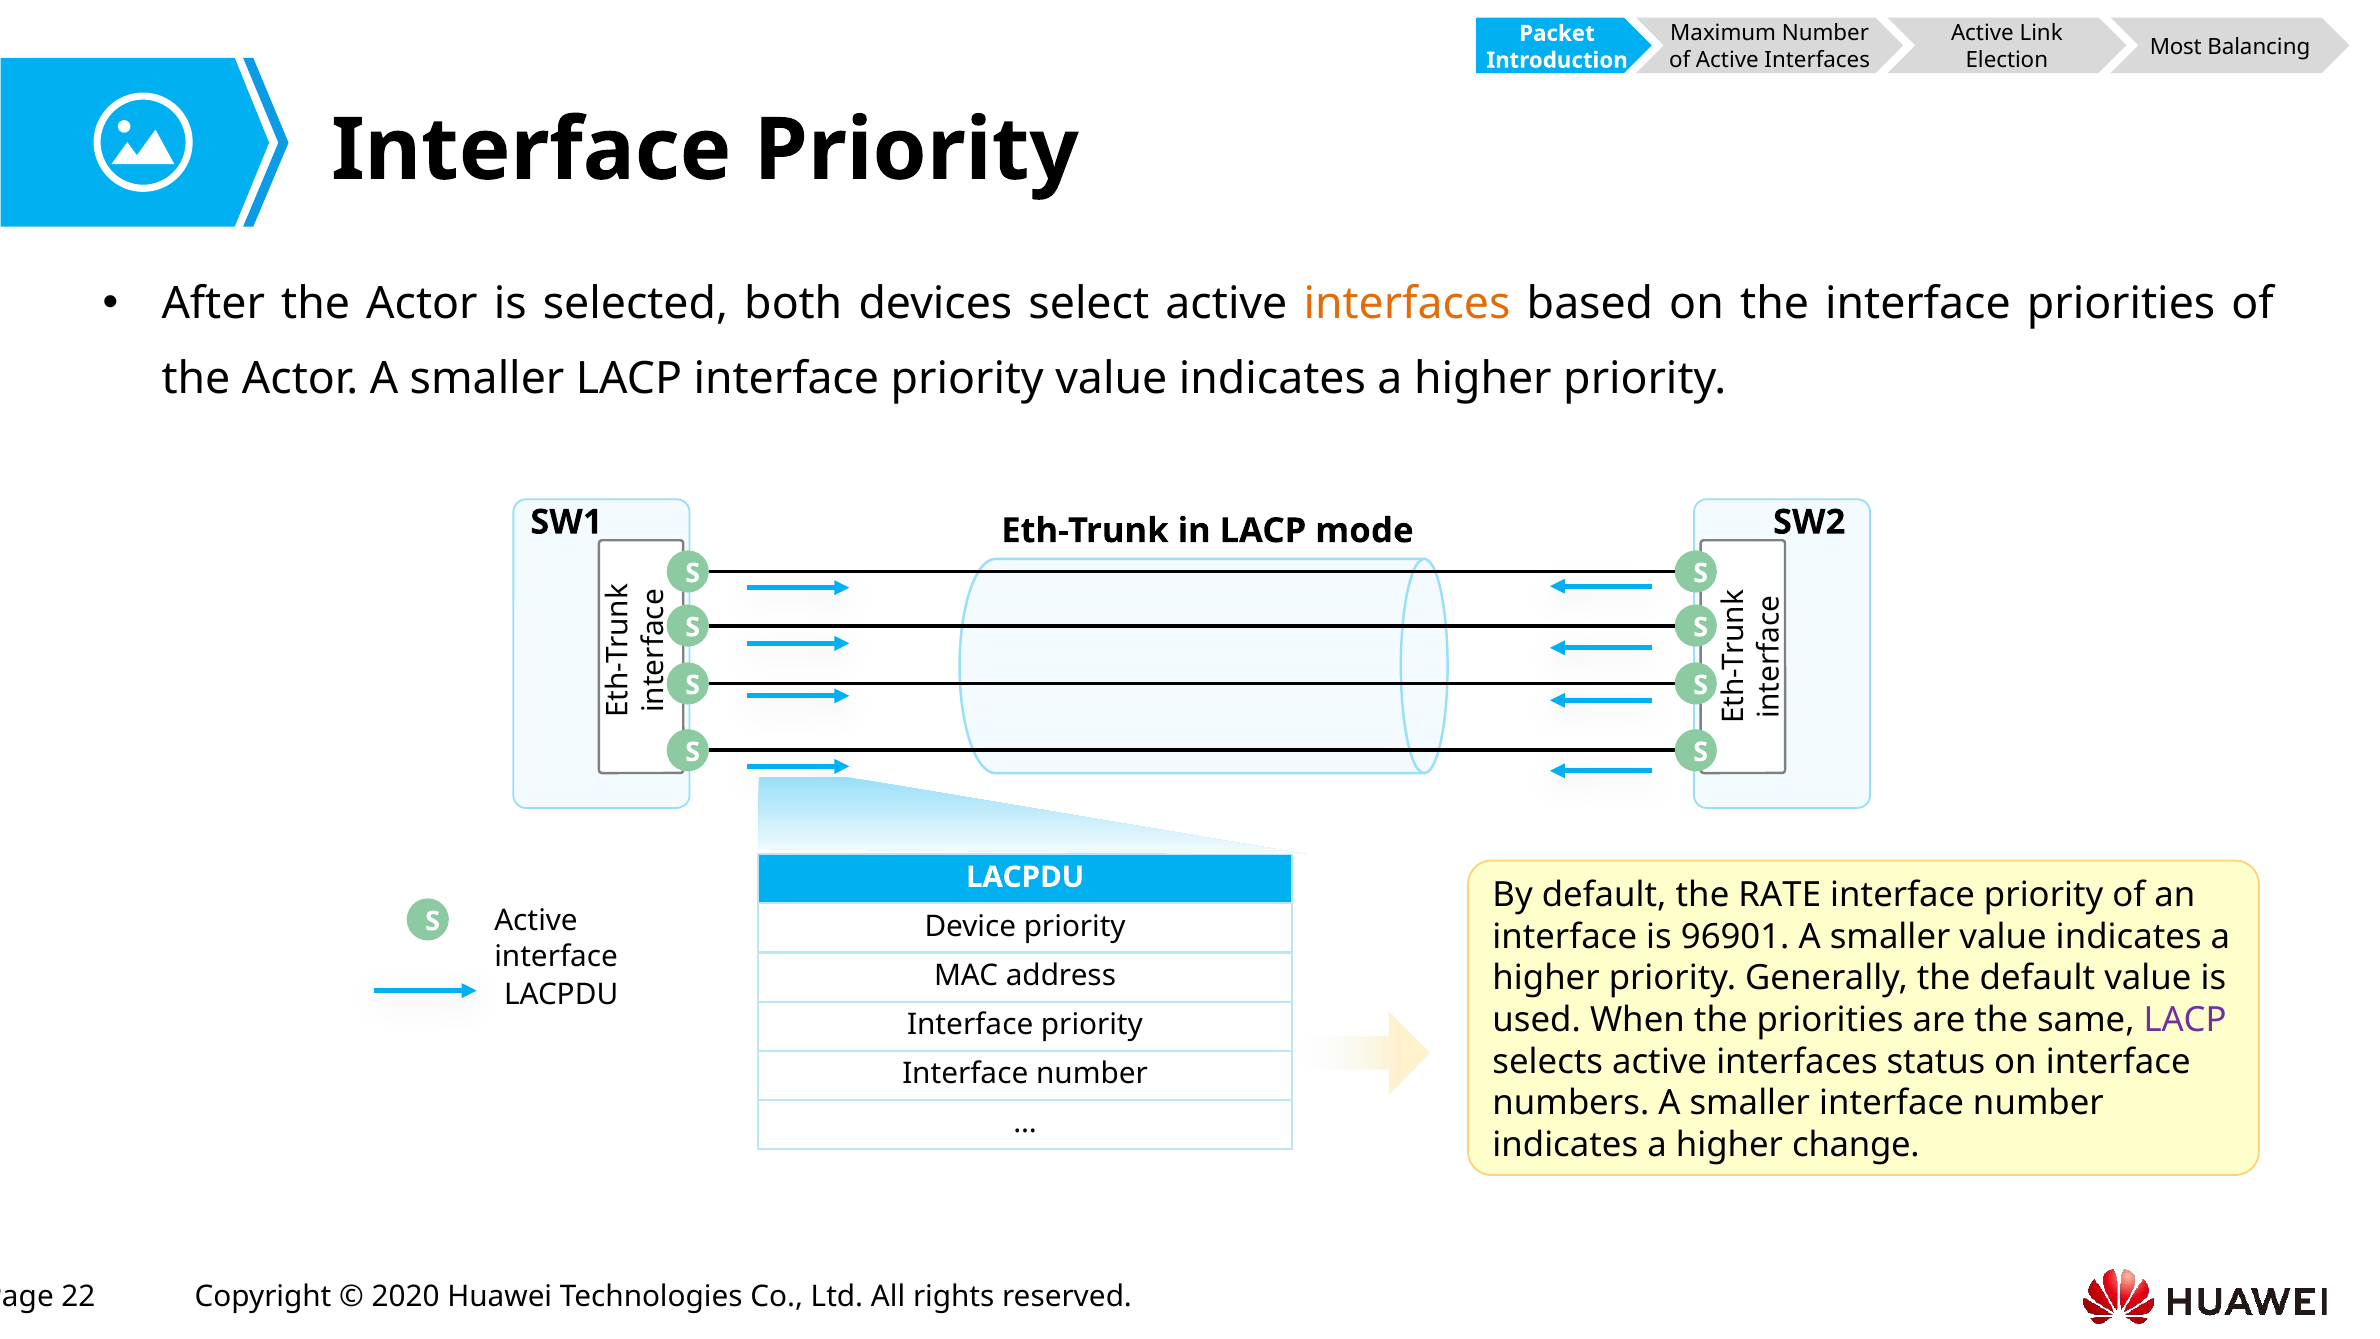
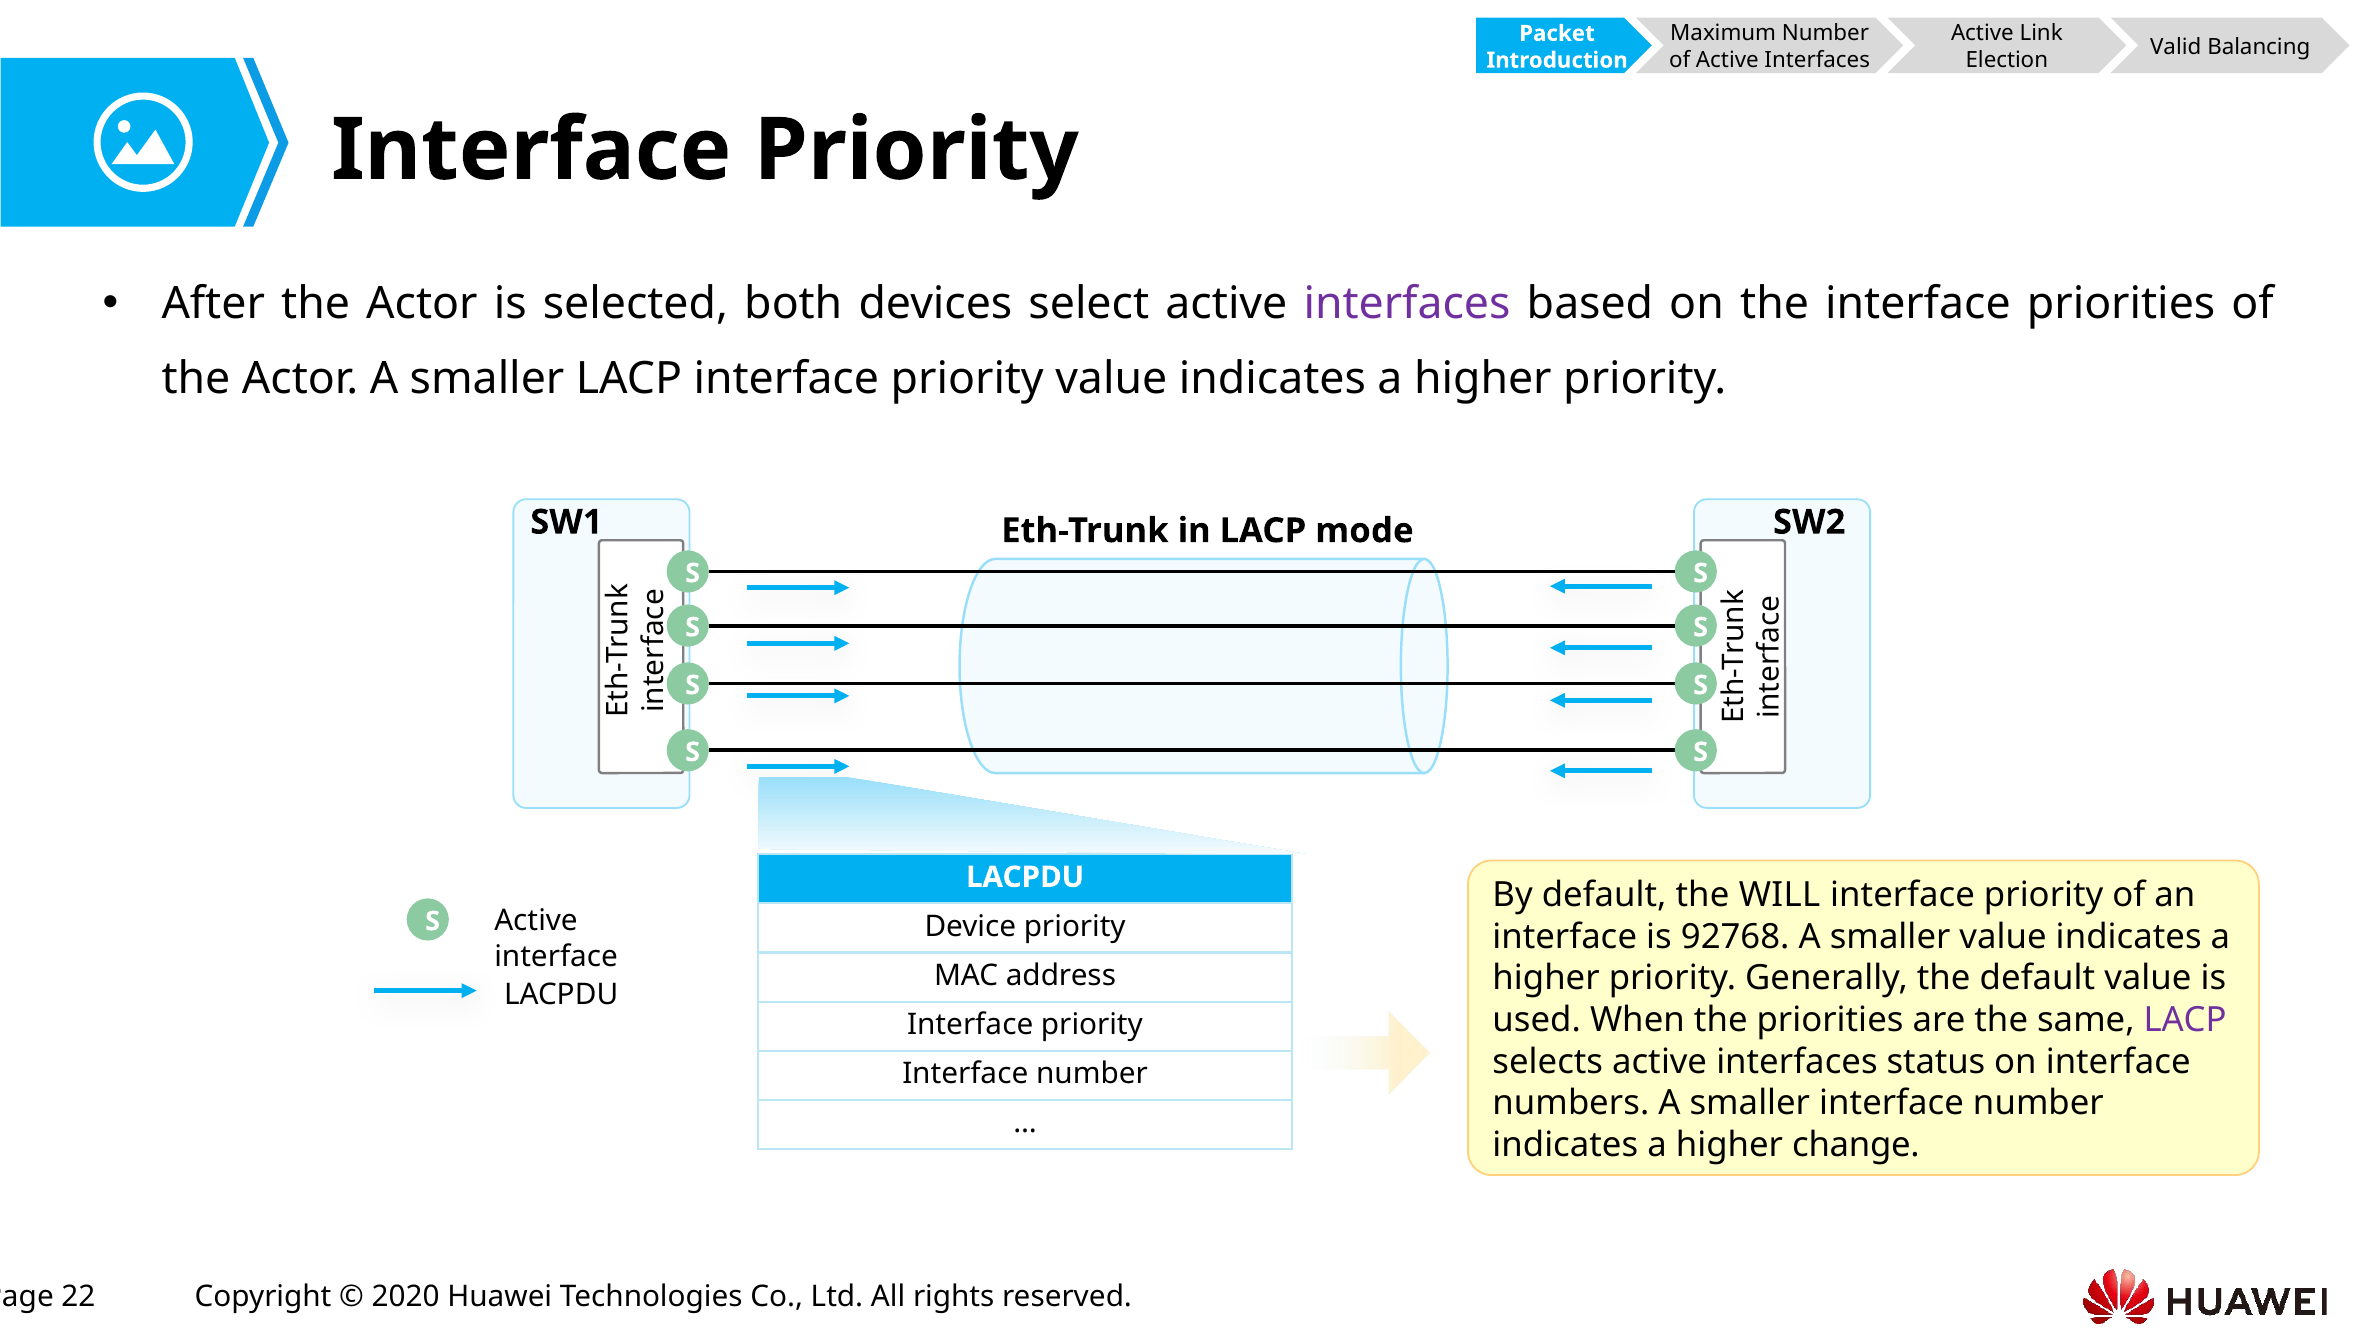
Most: Most -> Valid
interfaces at (1407, 304) colour: orange -> purple
RATE: RATE -> WILL
96901: 96901 -> 92768
